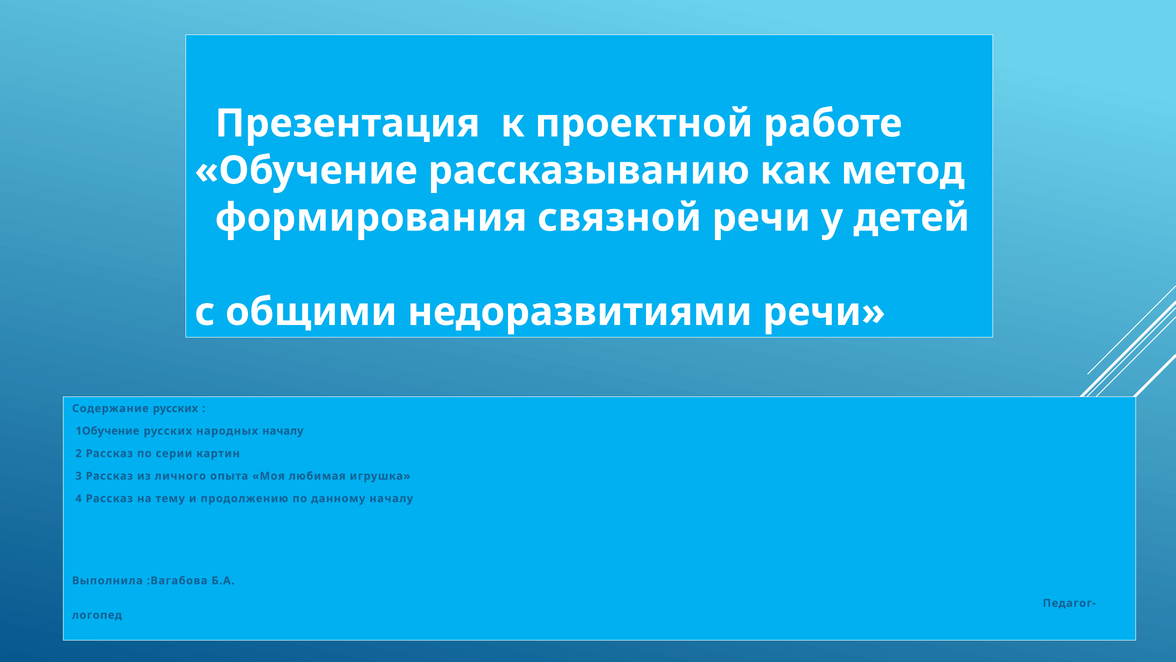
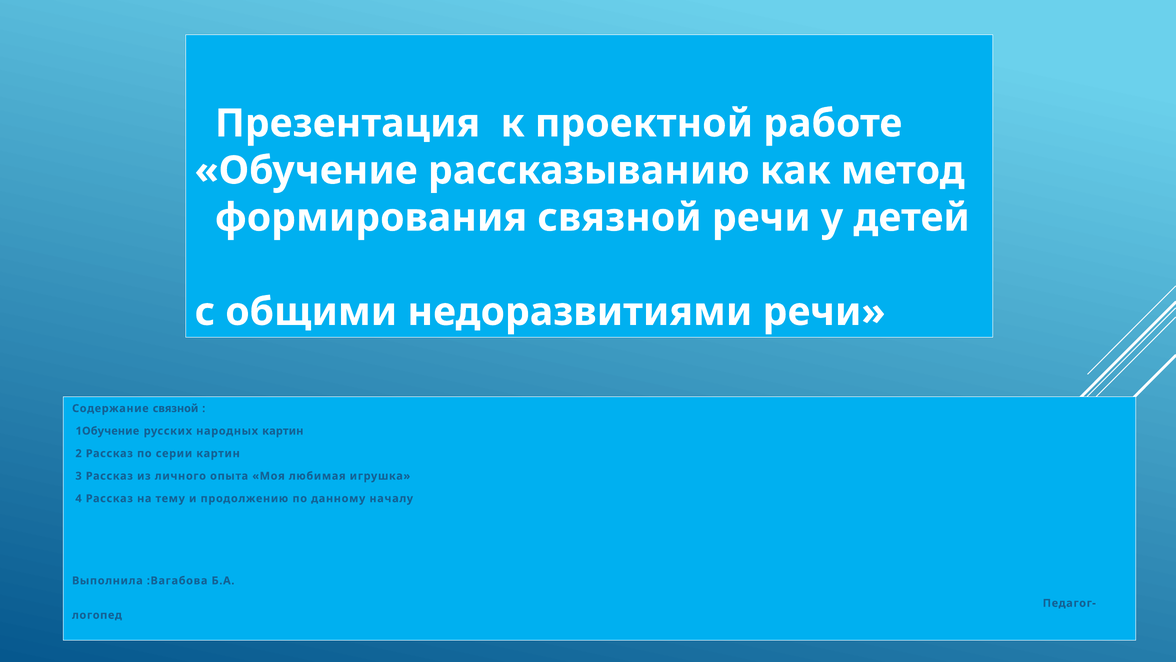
Содержание русских: русских -> связной
народных началу: началу -> картин
